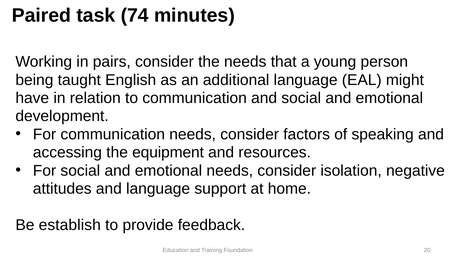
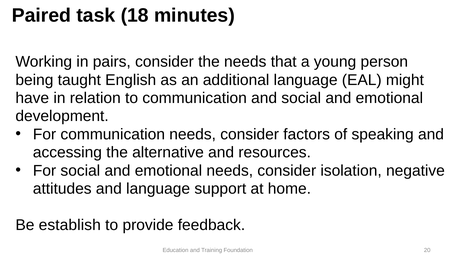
74: 74 -> 18
equipment: equipment -> alternative
